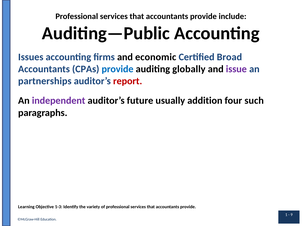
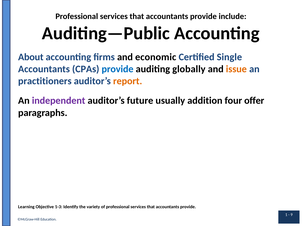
Issues: Issues -> About
Broad: Broad -> Single
issue colour: purple -> orange
partnerships: partnerships -> practitioners
report colour: red -> orange
such: such -> offer
